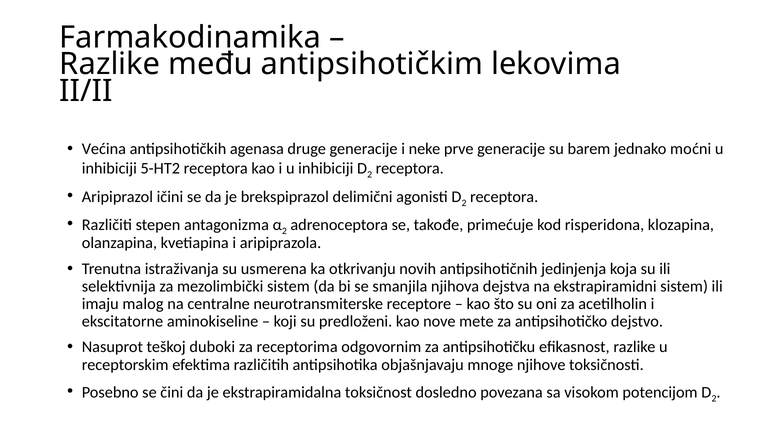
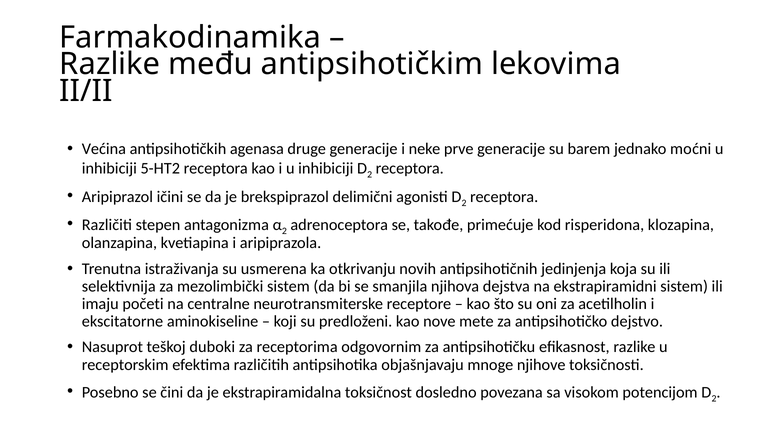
malog: malog -> početi
